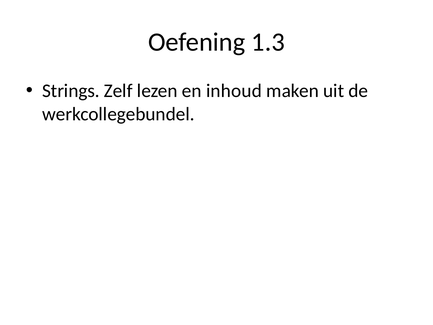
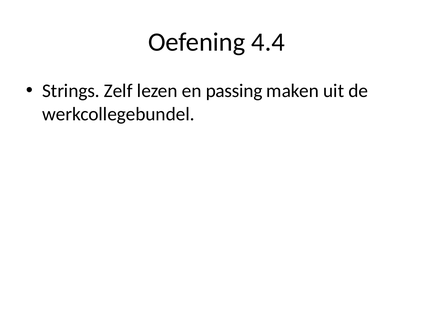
1.3: 1.3 -> 4.4
inhoud: inhoud -> passing
